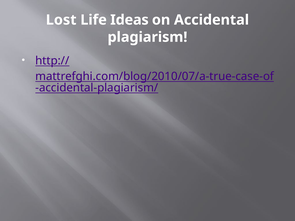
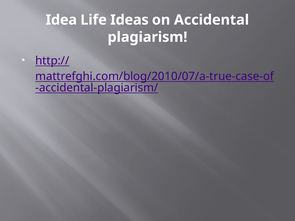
Lost: Lost -> Idea
